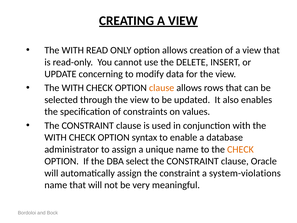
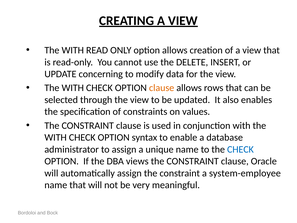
CHECK at (240, 149) colour: orange -> blue
select: select -> views
system-violations: system-violations -> system-employee
